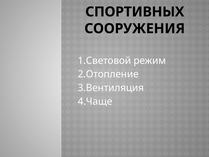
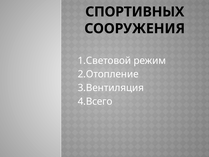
4.Чаще: 4.Чаще -> 4.Всего
